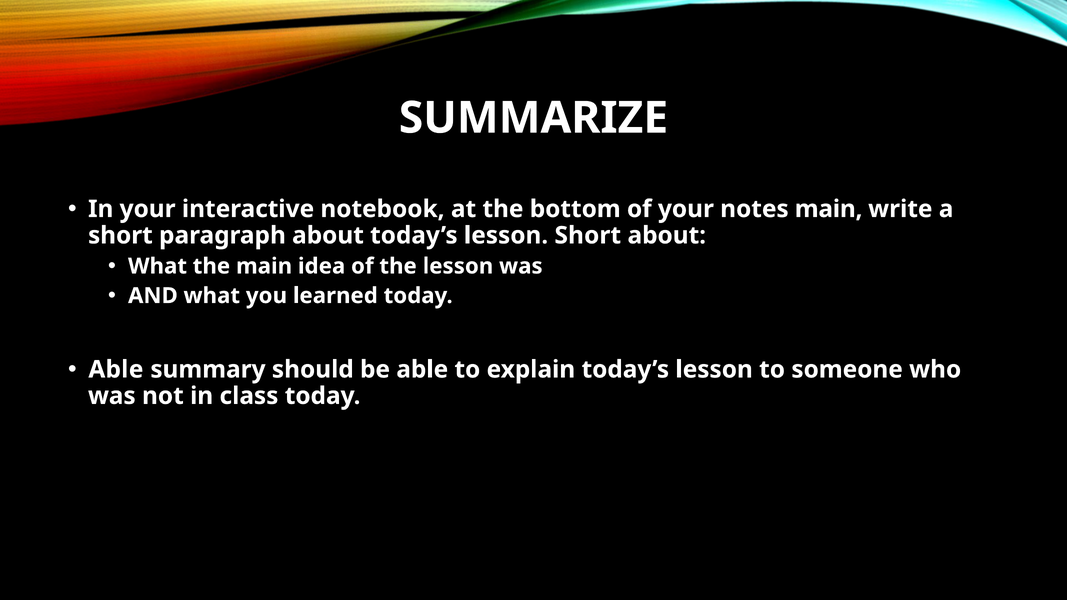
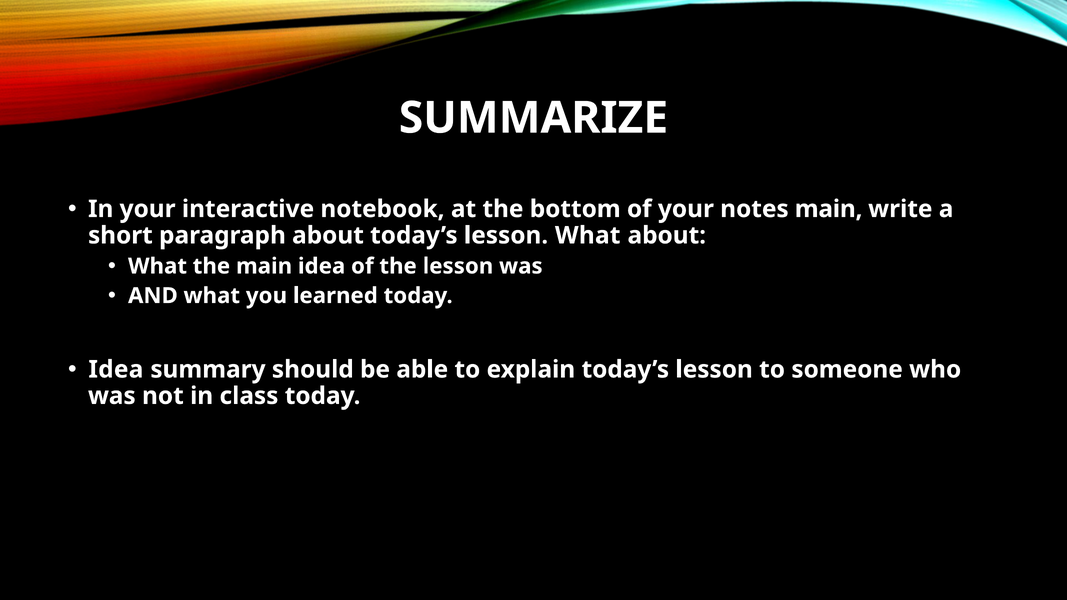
lesson Short: Short -> What
Able at (116, 370): Able -> Idea
